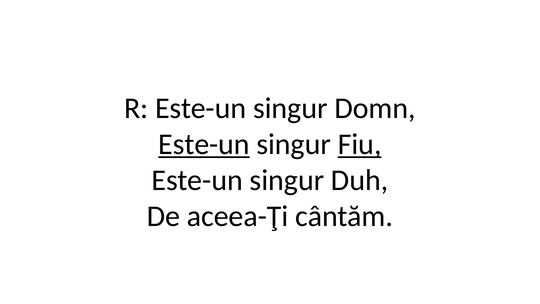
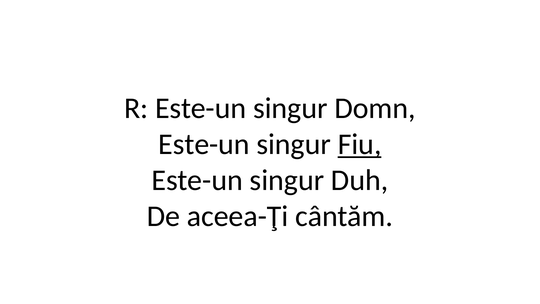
Este-un at (204, 144) underline: present -> none
